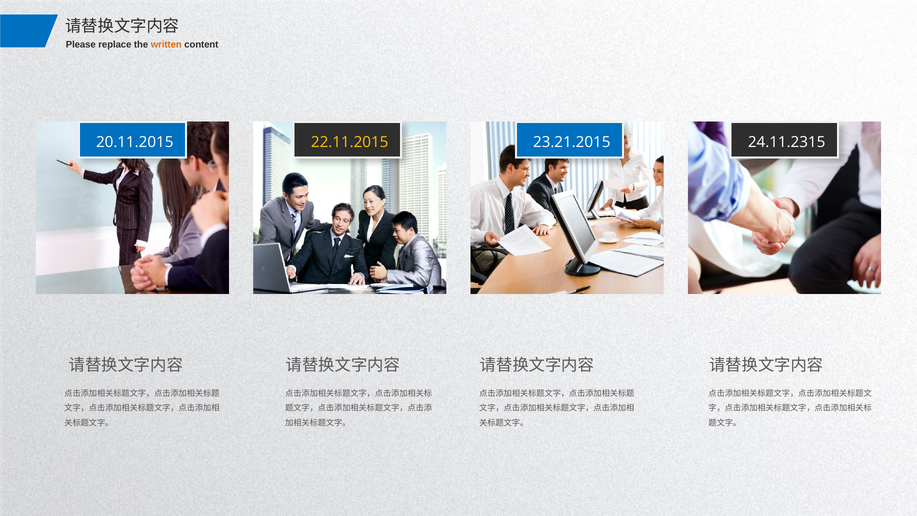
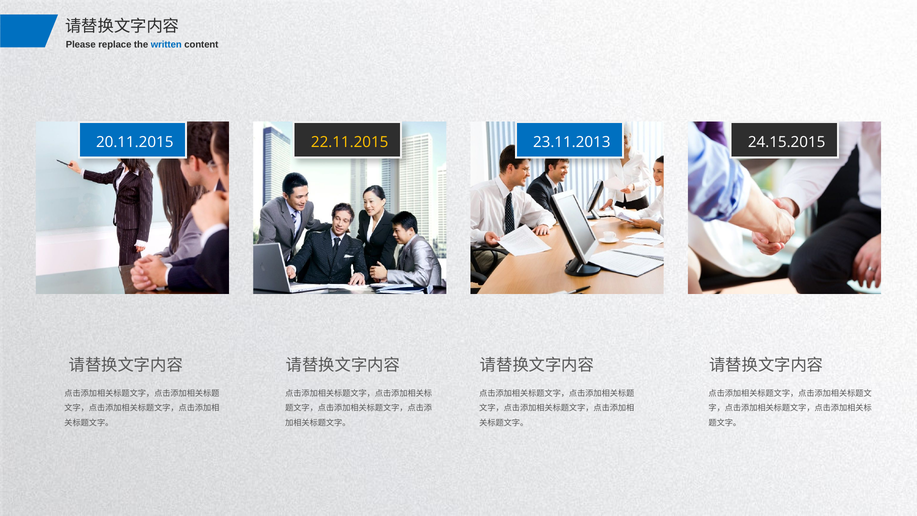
written colour: orange -> blue
23.21.2015: 23.21.2015 -> 23.11.2013
24.11.2315: 24.11.2315 -> 24.15.2015
